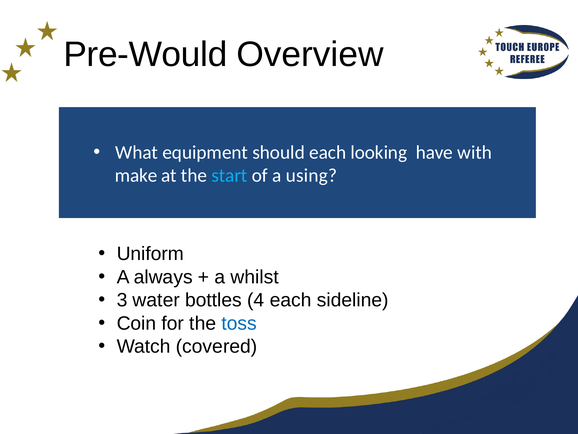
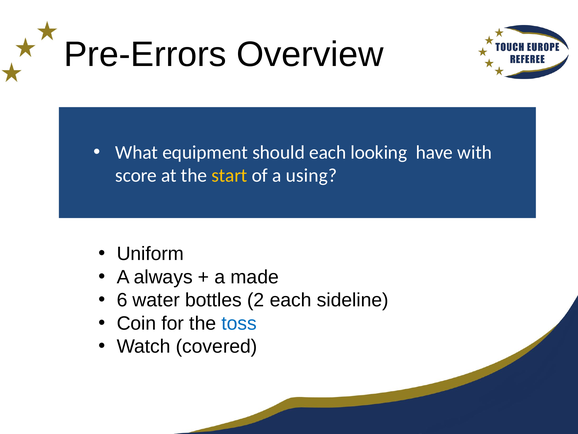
Pre-Would: Pre-Would -> Pre-Errors
make: make -> score
start colour: light blue -> yellow
whilst: whilst -> made
3: 3 -> 6
4: 4 -> 2
